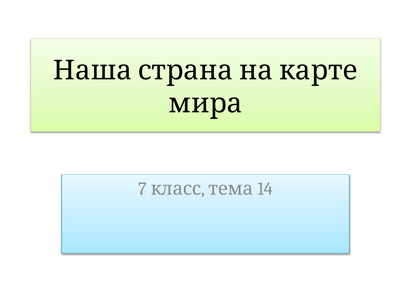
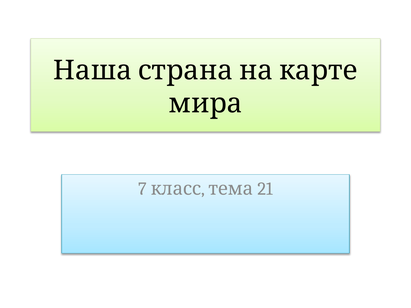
14: 14 -> 21
